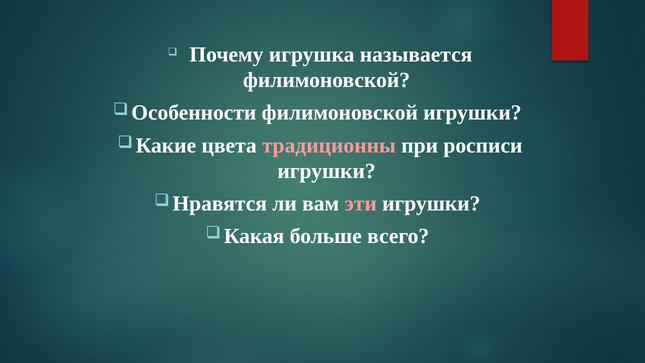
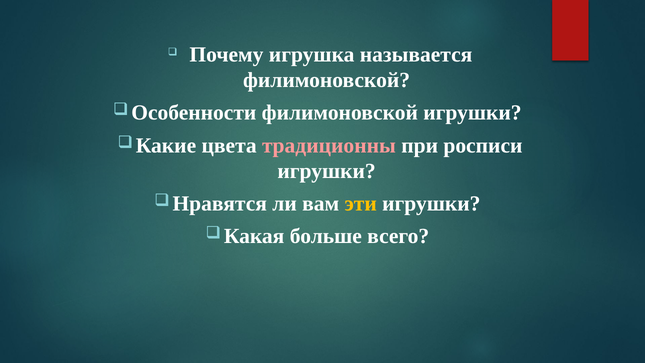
эти colour: pink -> yellow
